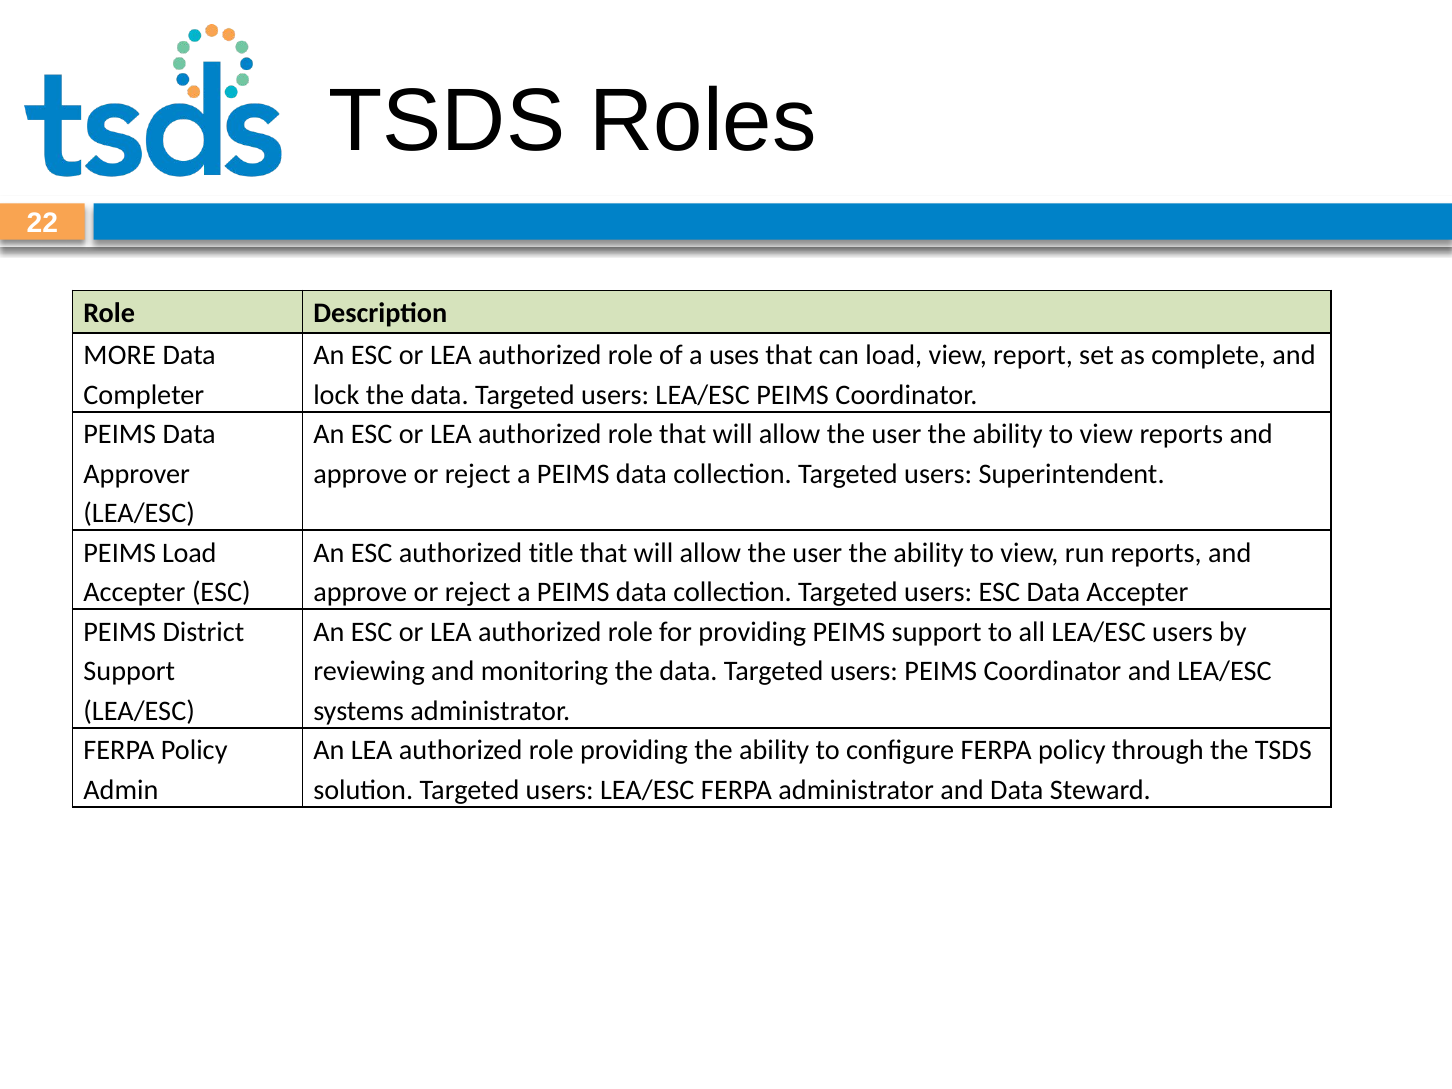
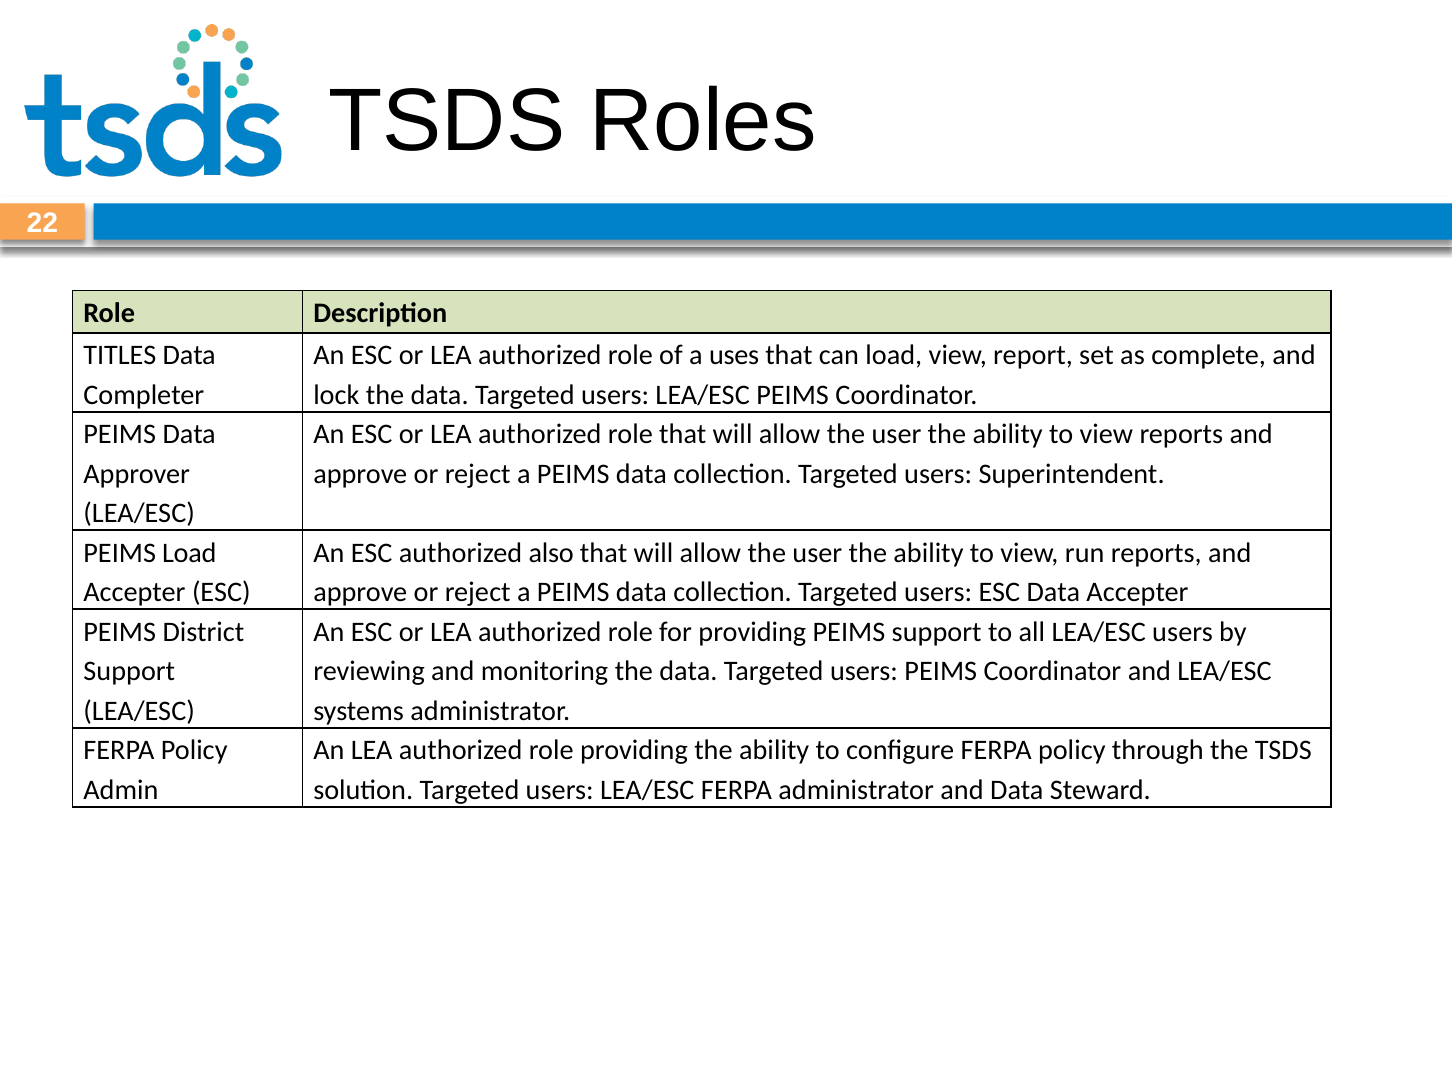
MORE: MORE -> TITLES
title: title -> also
